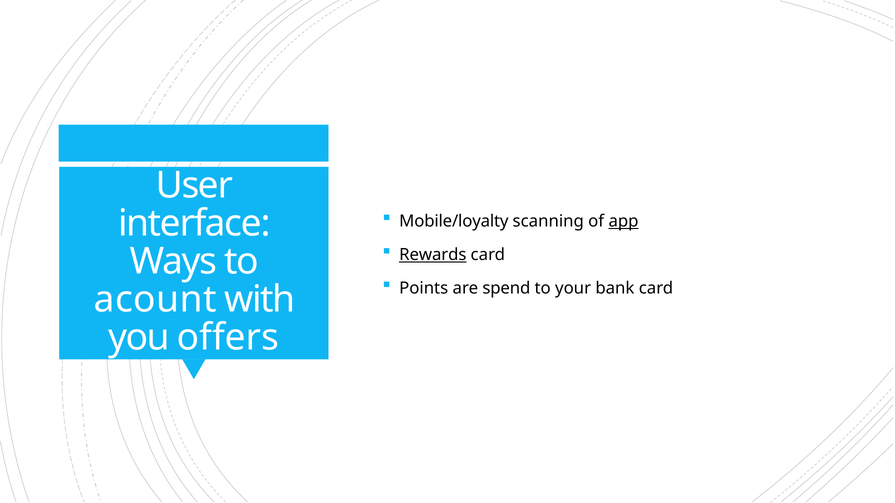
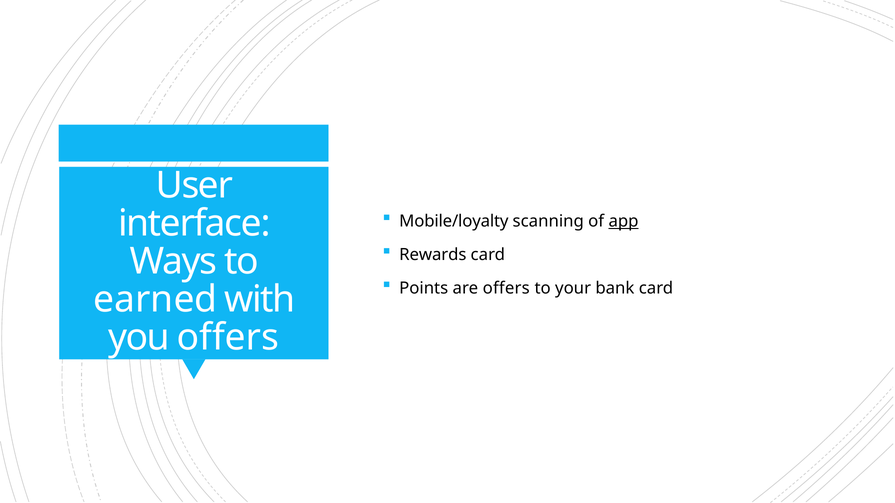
Rewards underline: present -> none
are spend: spend -> offers
acount: acount -> earned
